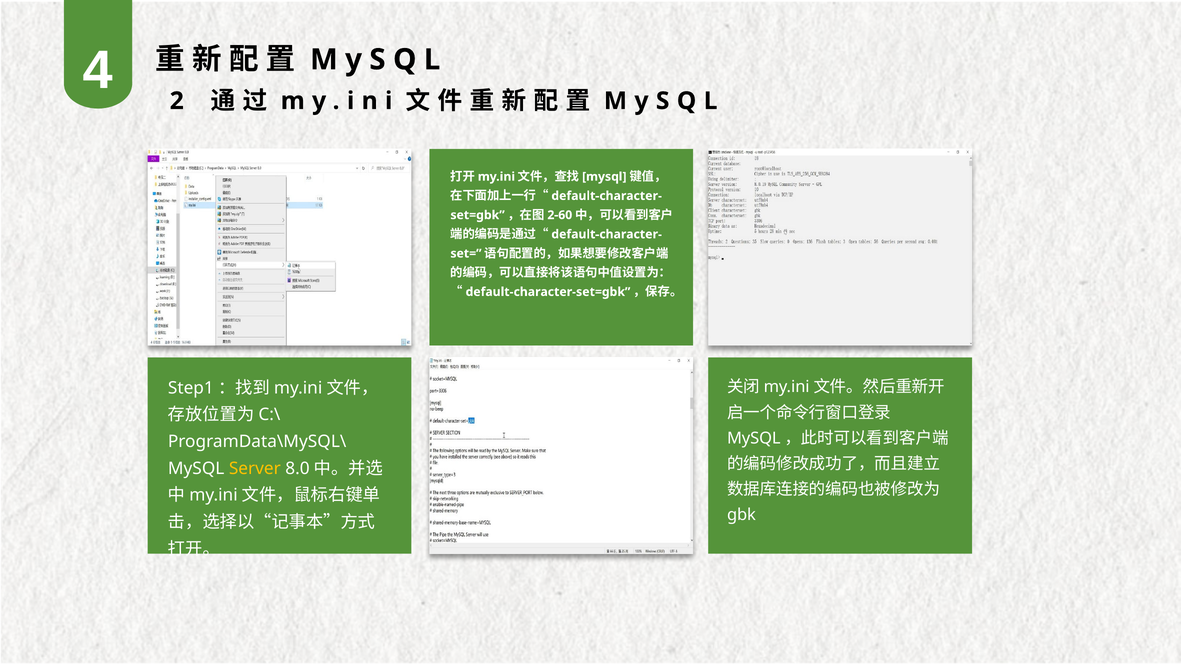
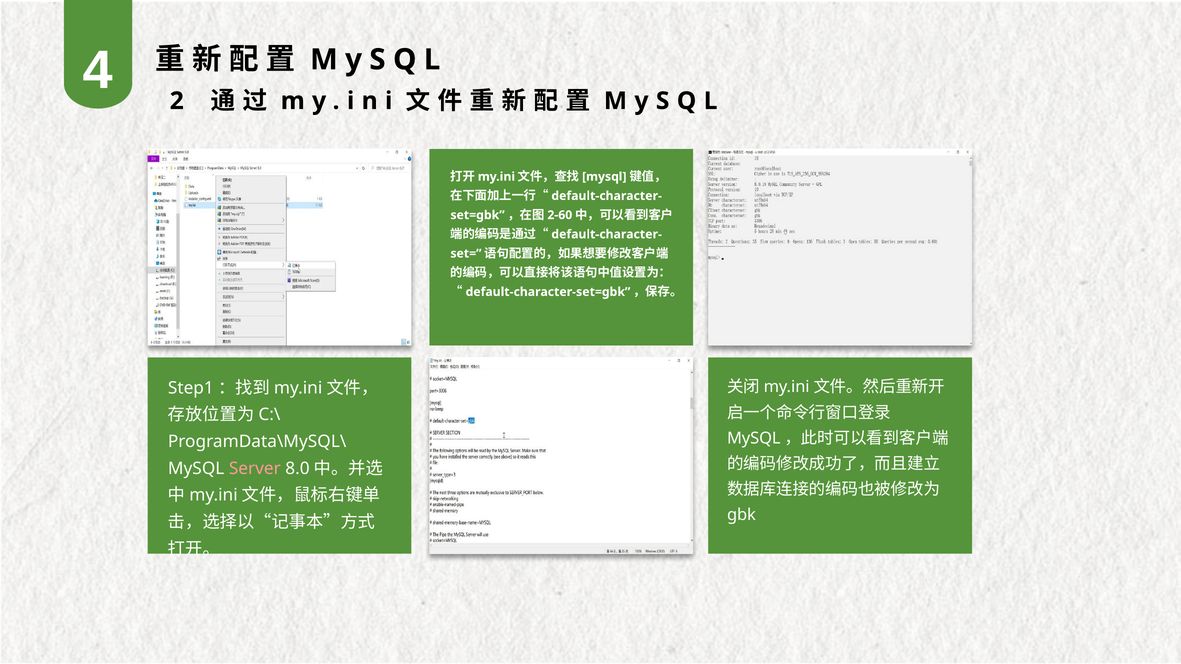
Server colour: yellow -> pink
